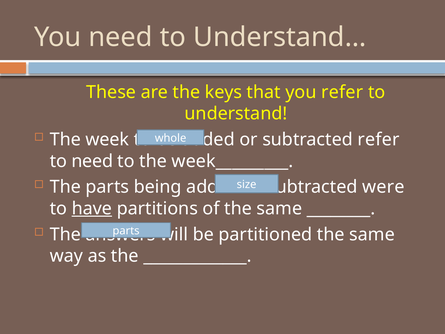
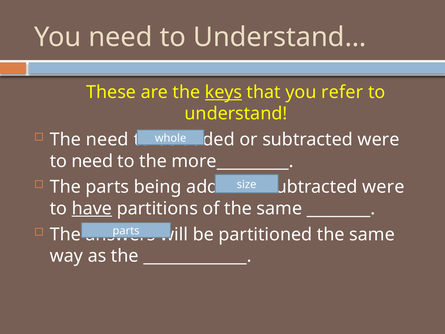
keys underline: none -> present
The week: week -> need
refer at (379, 139): refer -> were
week_________: week_________ -> more_________
